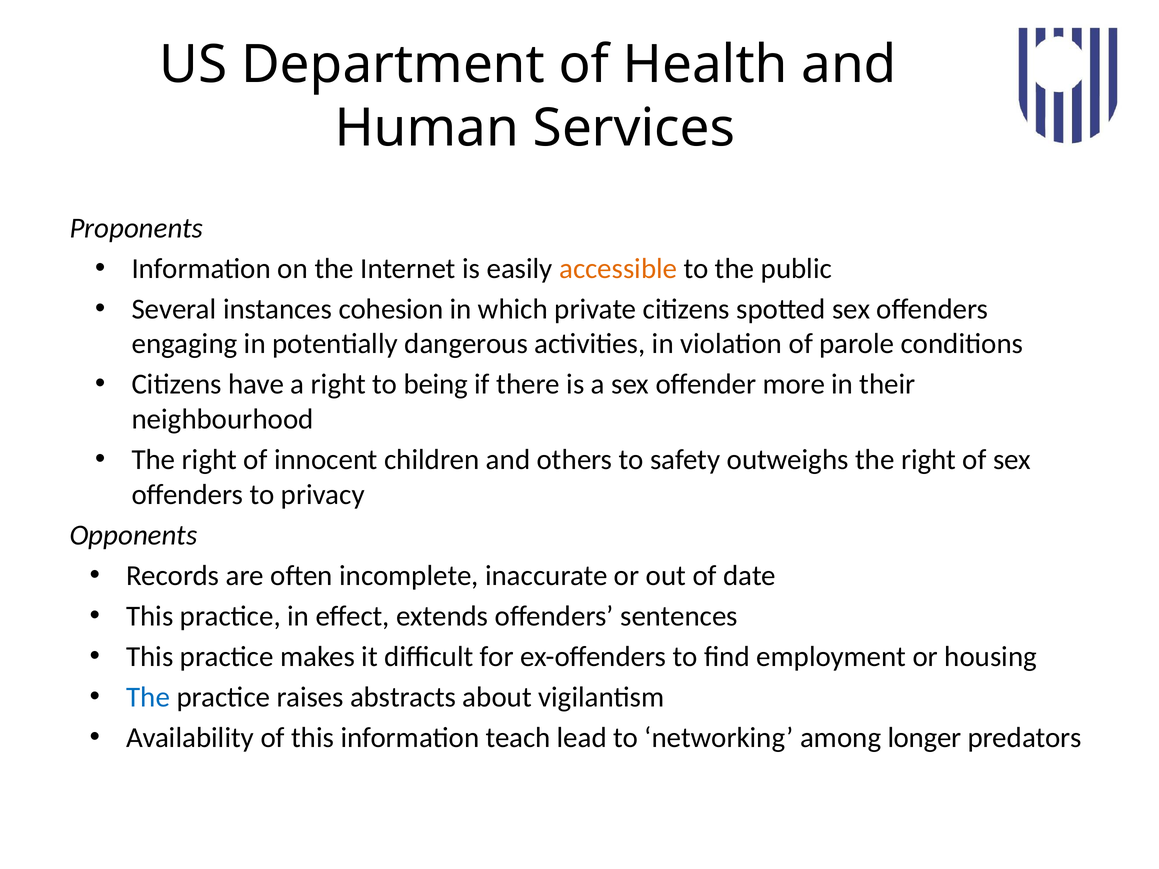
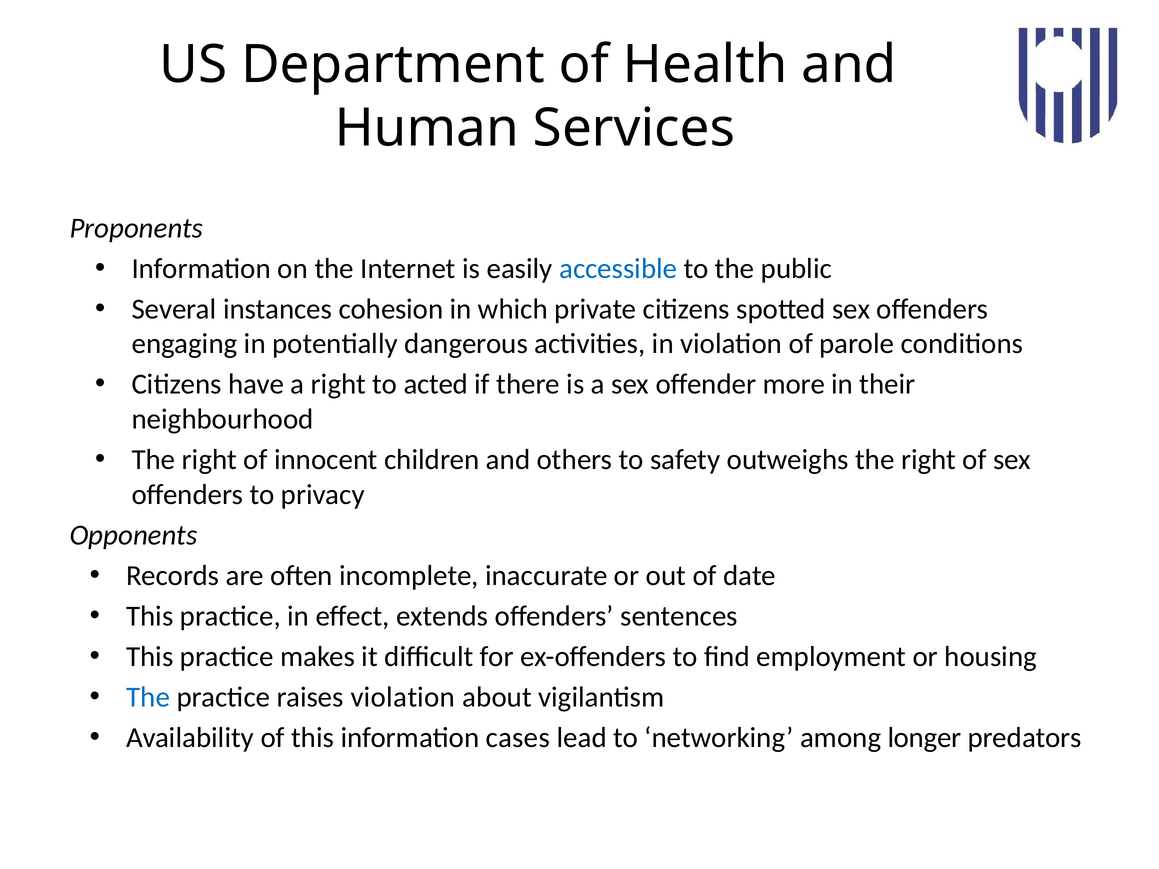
accessible colour: orange -> blue
being: being -> acted
raises abstracts: abstracts -> violation
teach: teach -> cases
